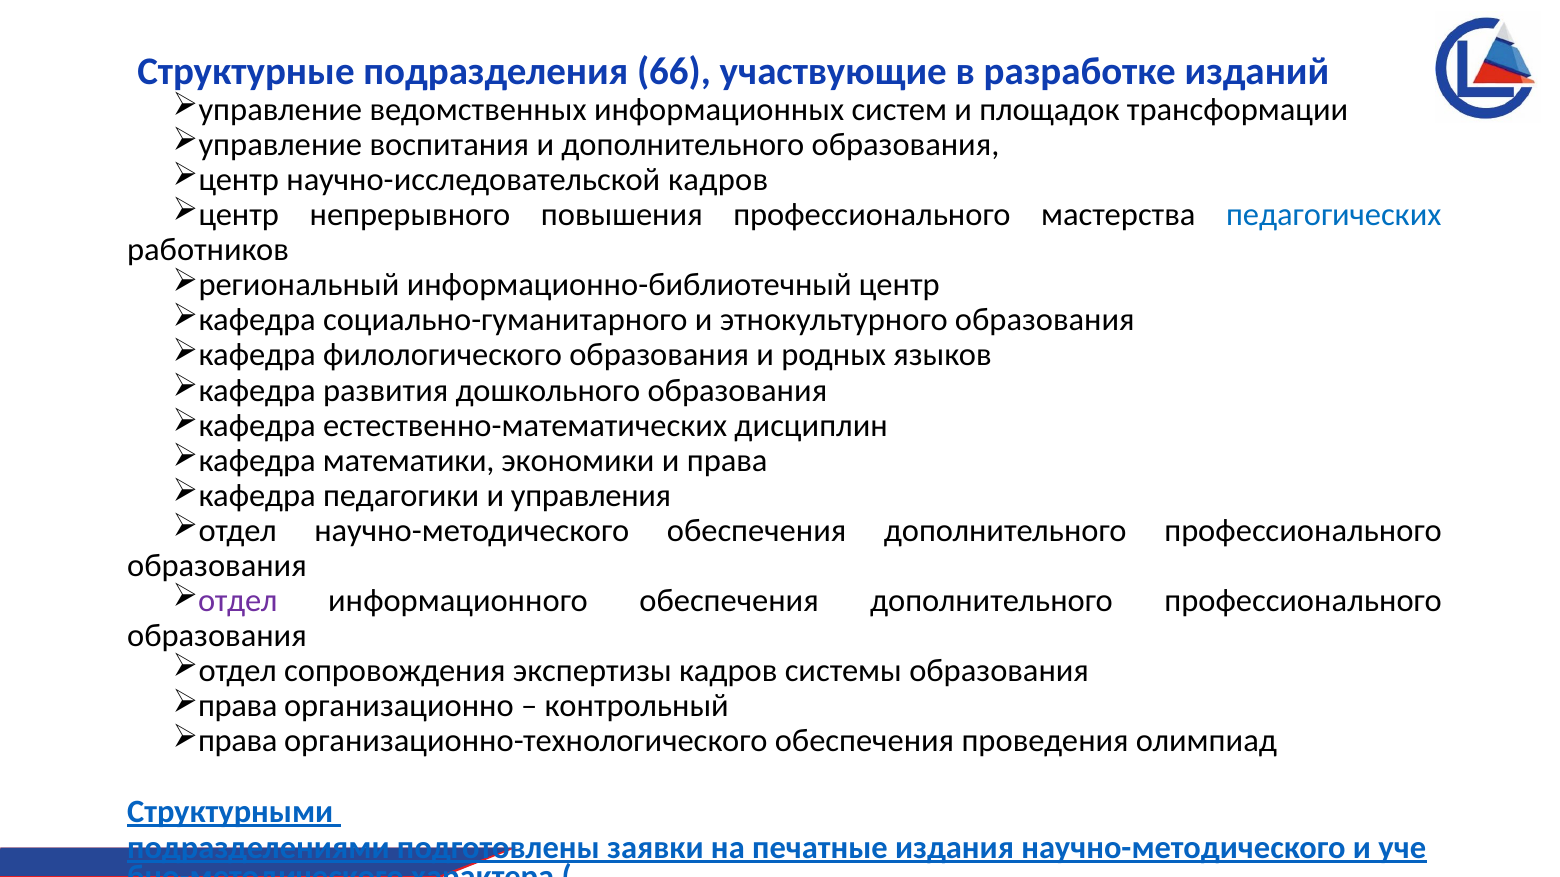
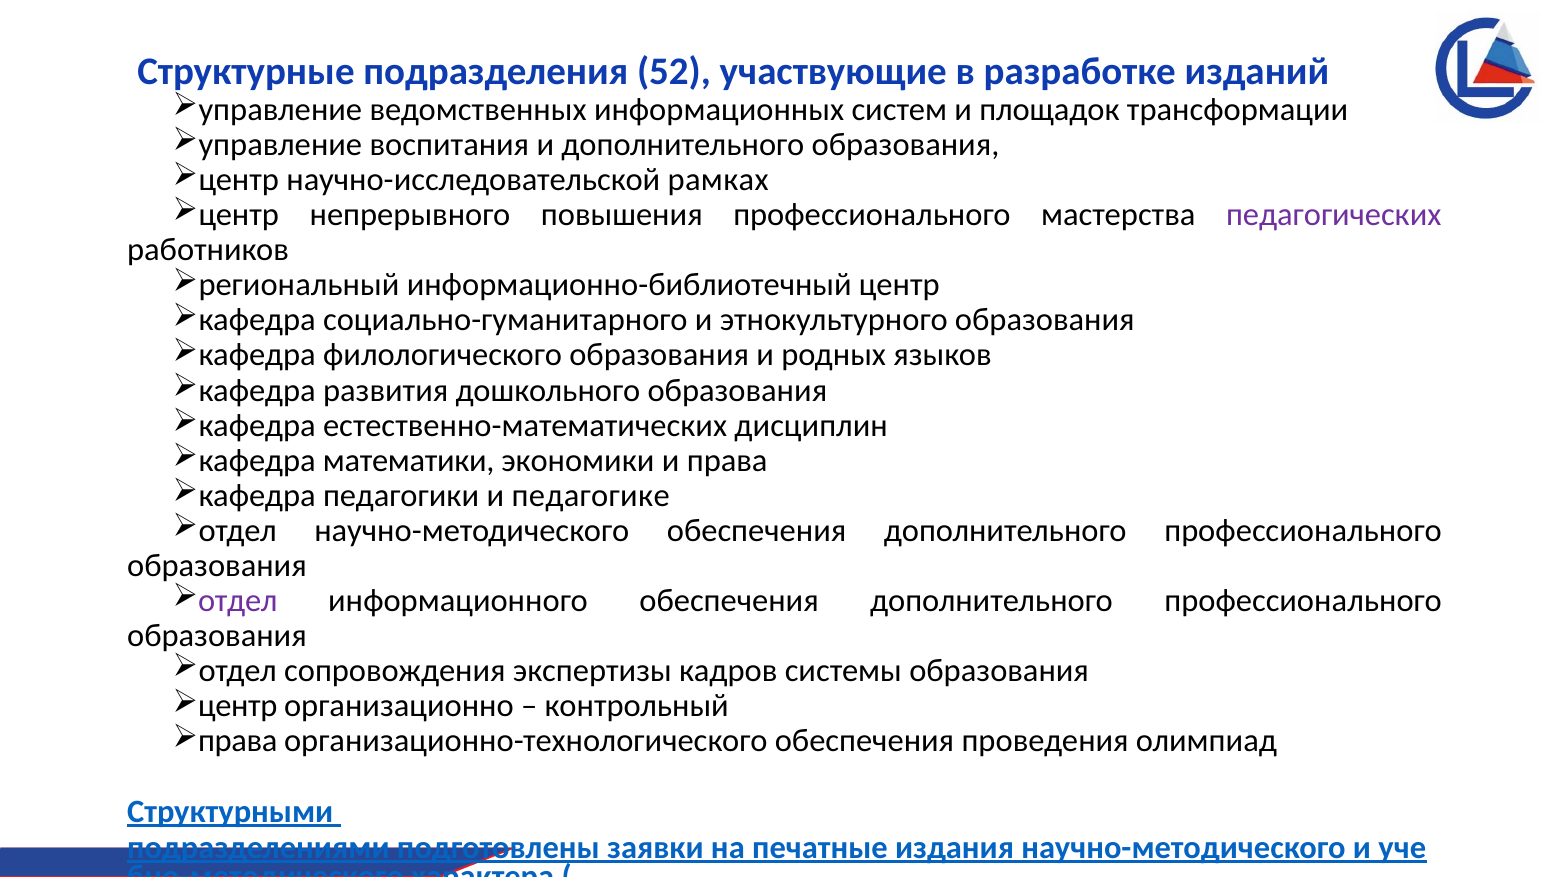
66: 66 -> 52
научно-исследовательской кадров: кадров -> рамках
педагогических colour: blue -> purple
управления: управления -> педагогике
права at (238, 706): права -> центр
